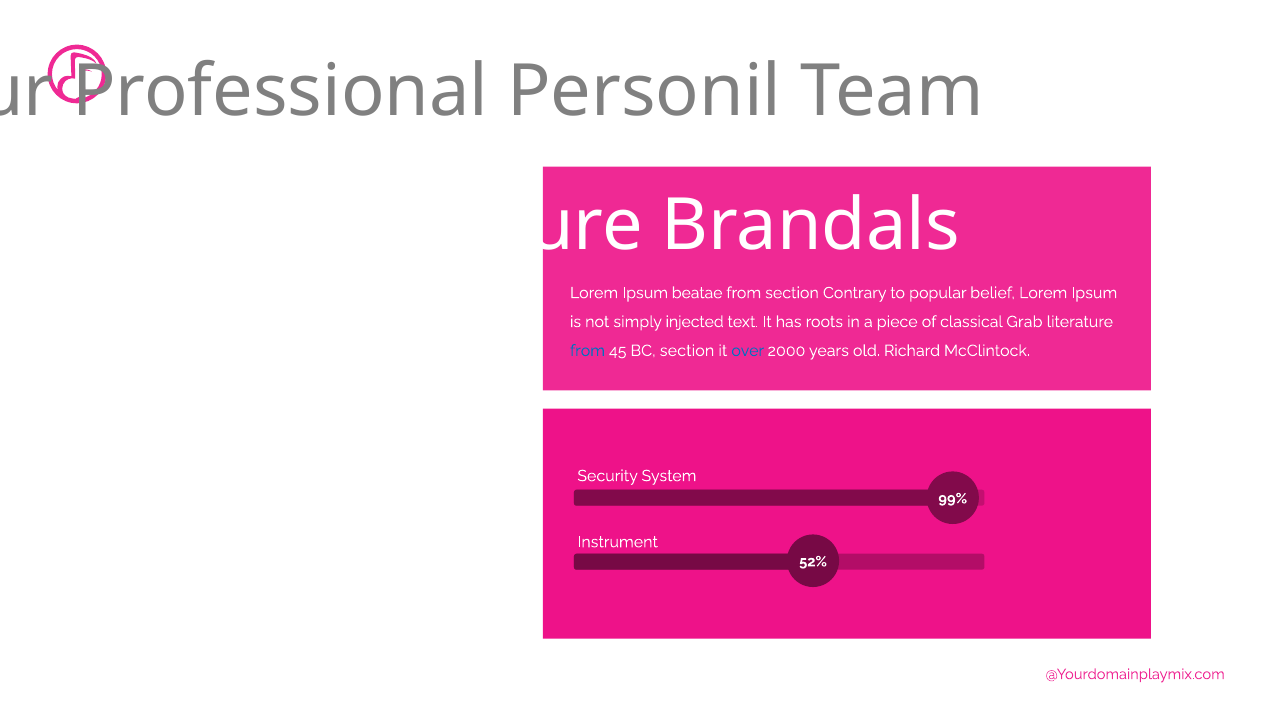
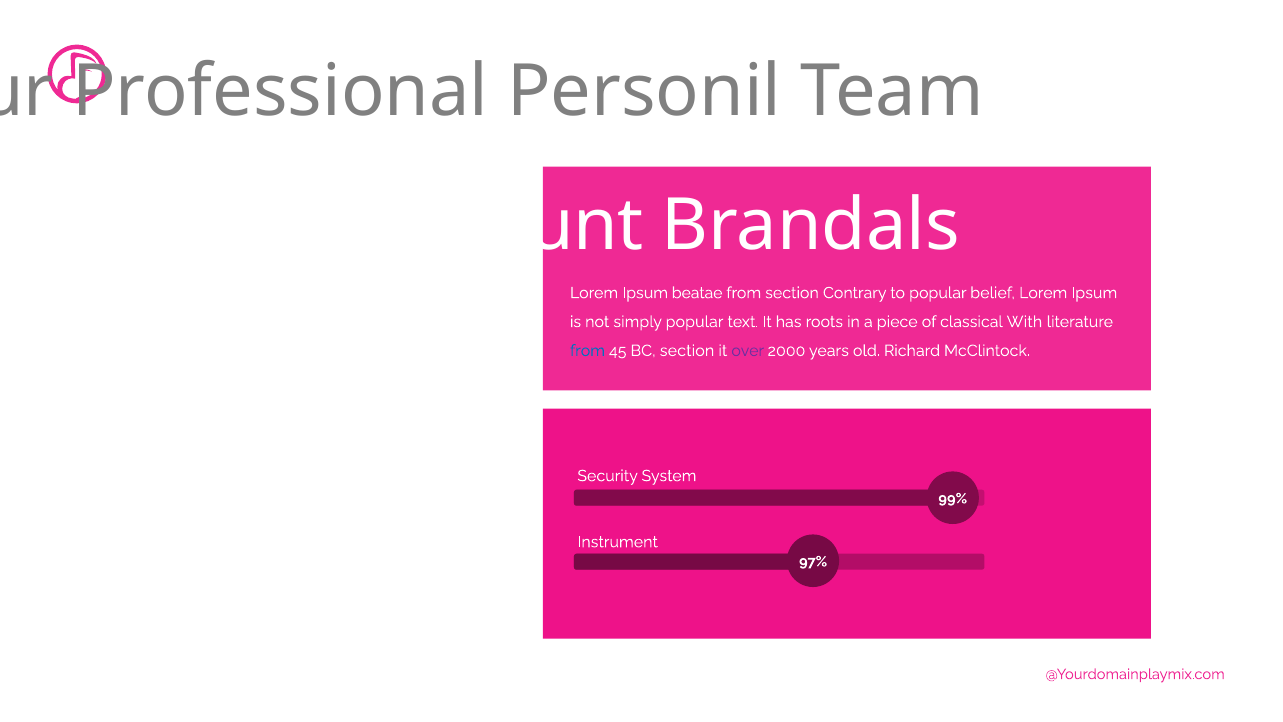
Sure: Sure -> Sunt
simply injected: injected -> popular
Grab: Grab -> With
over colour: blue -> purple
52%: 52% -> 97%
